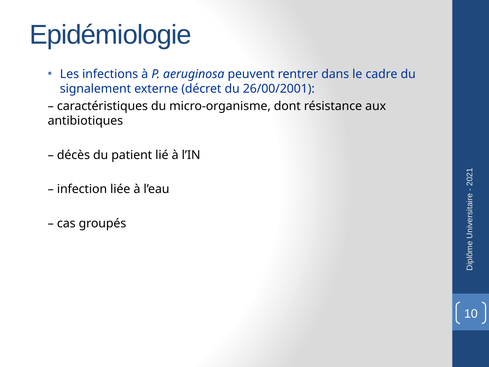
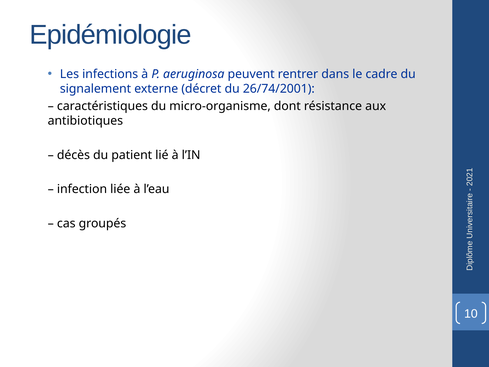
26/00/2001: 26/00/2001 -> 26/74/2001
